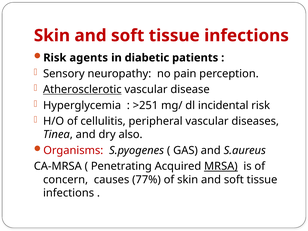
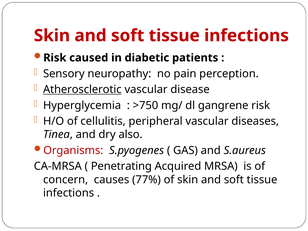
agents: agents -> caused
>251: >251 -> >750
incidental: incidental -> gangrene
MRSA underline: present -> none
